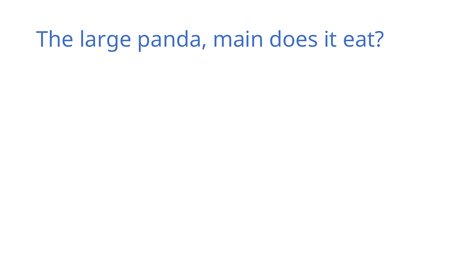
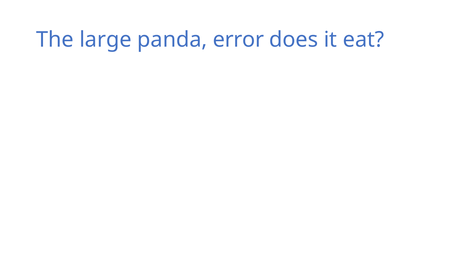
main: main -> error
